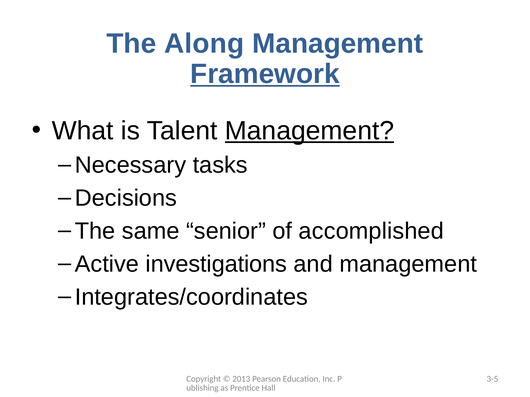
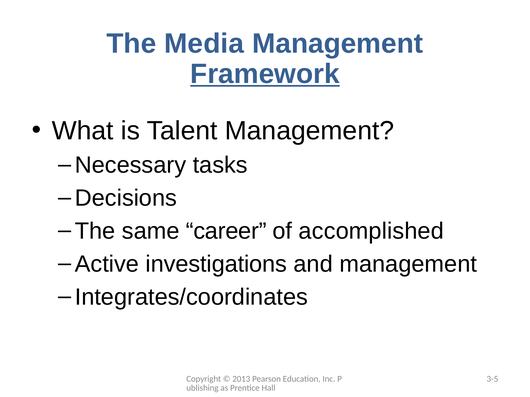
Along: Along -> Media
Management at (310, 131) underline: present -> none
senior: senior -> career
